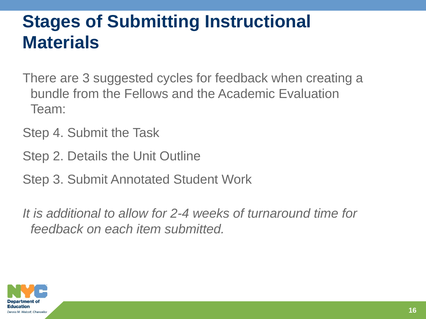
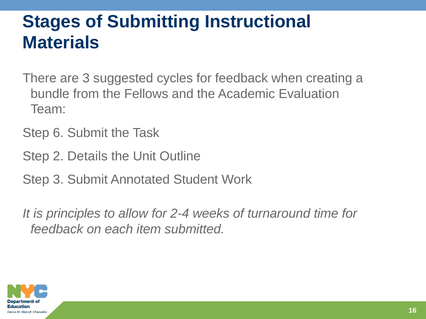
4: 4 -> 6
additional: additional -> principles
